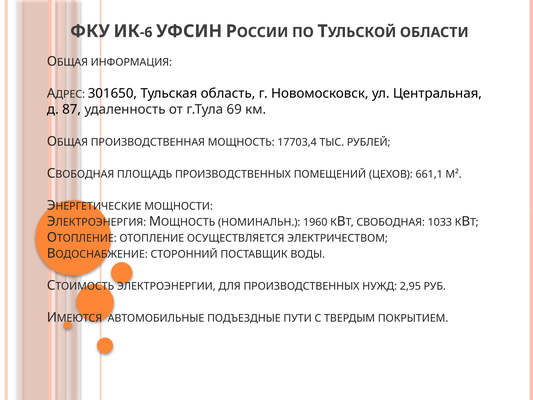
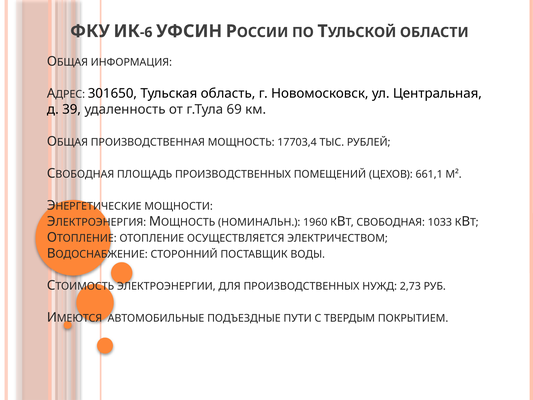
87: 87 -> 39
2,95: 2,95 -> 2,73
